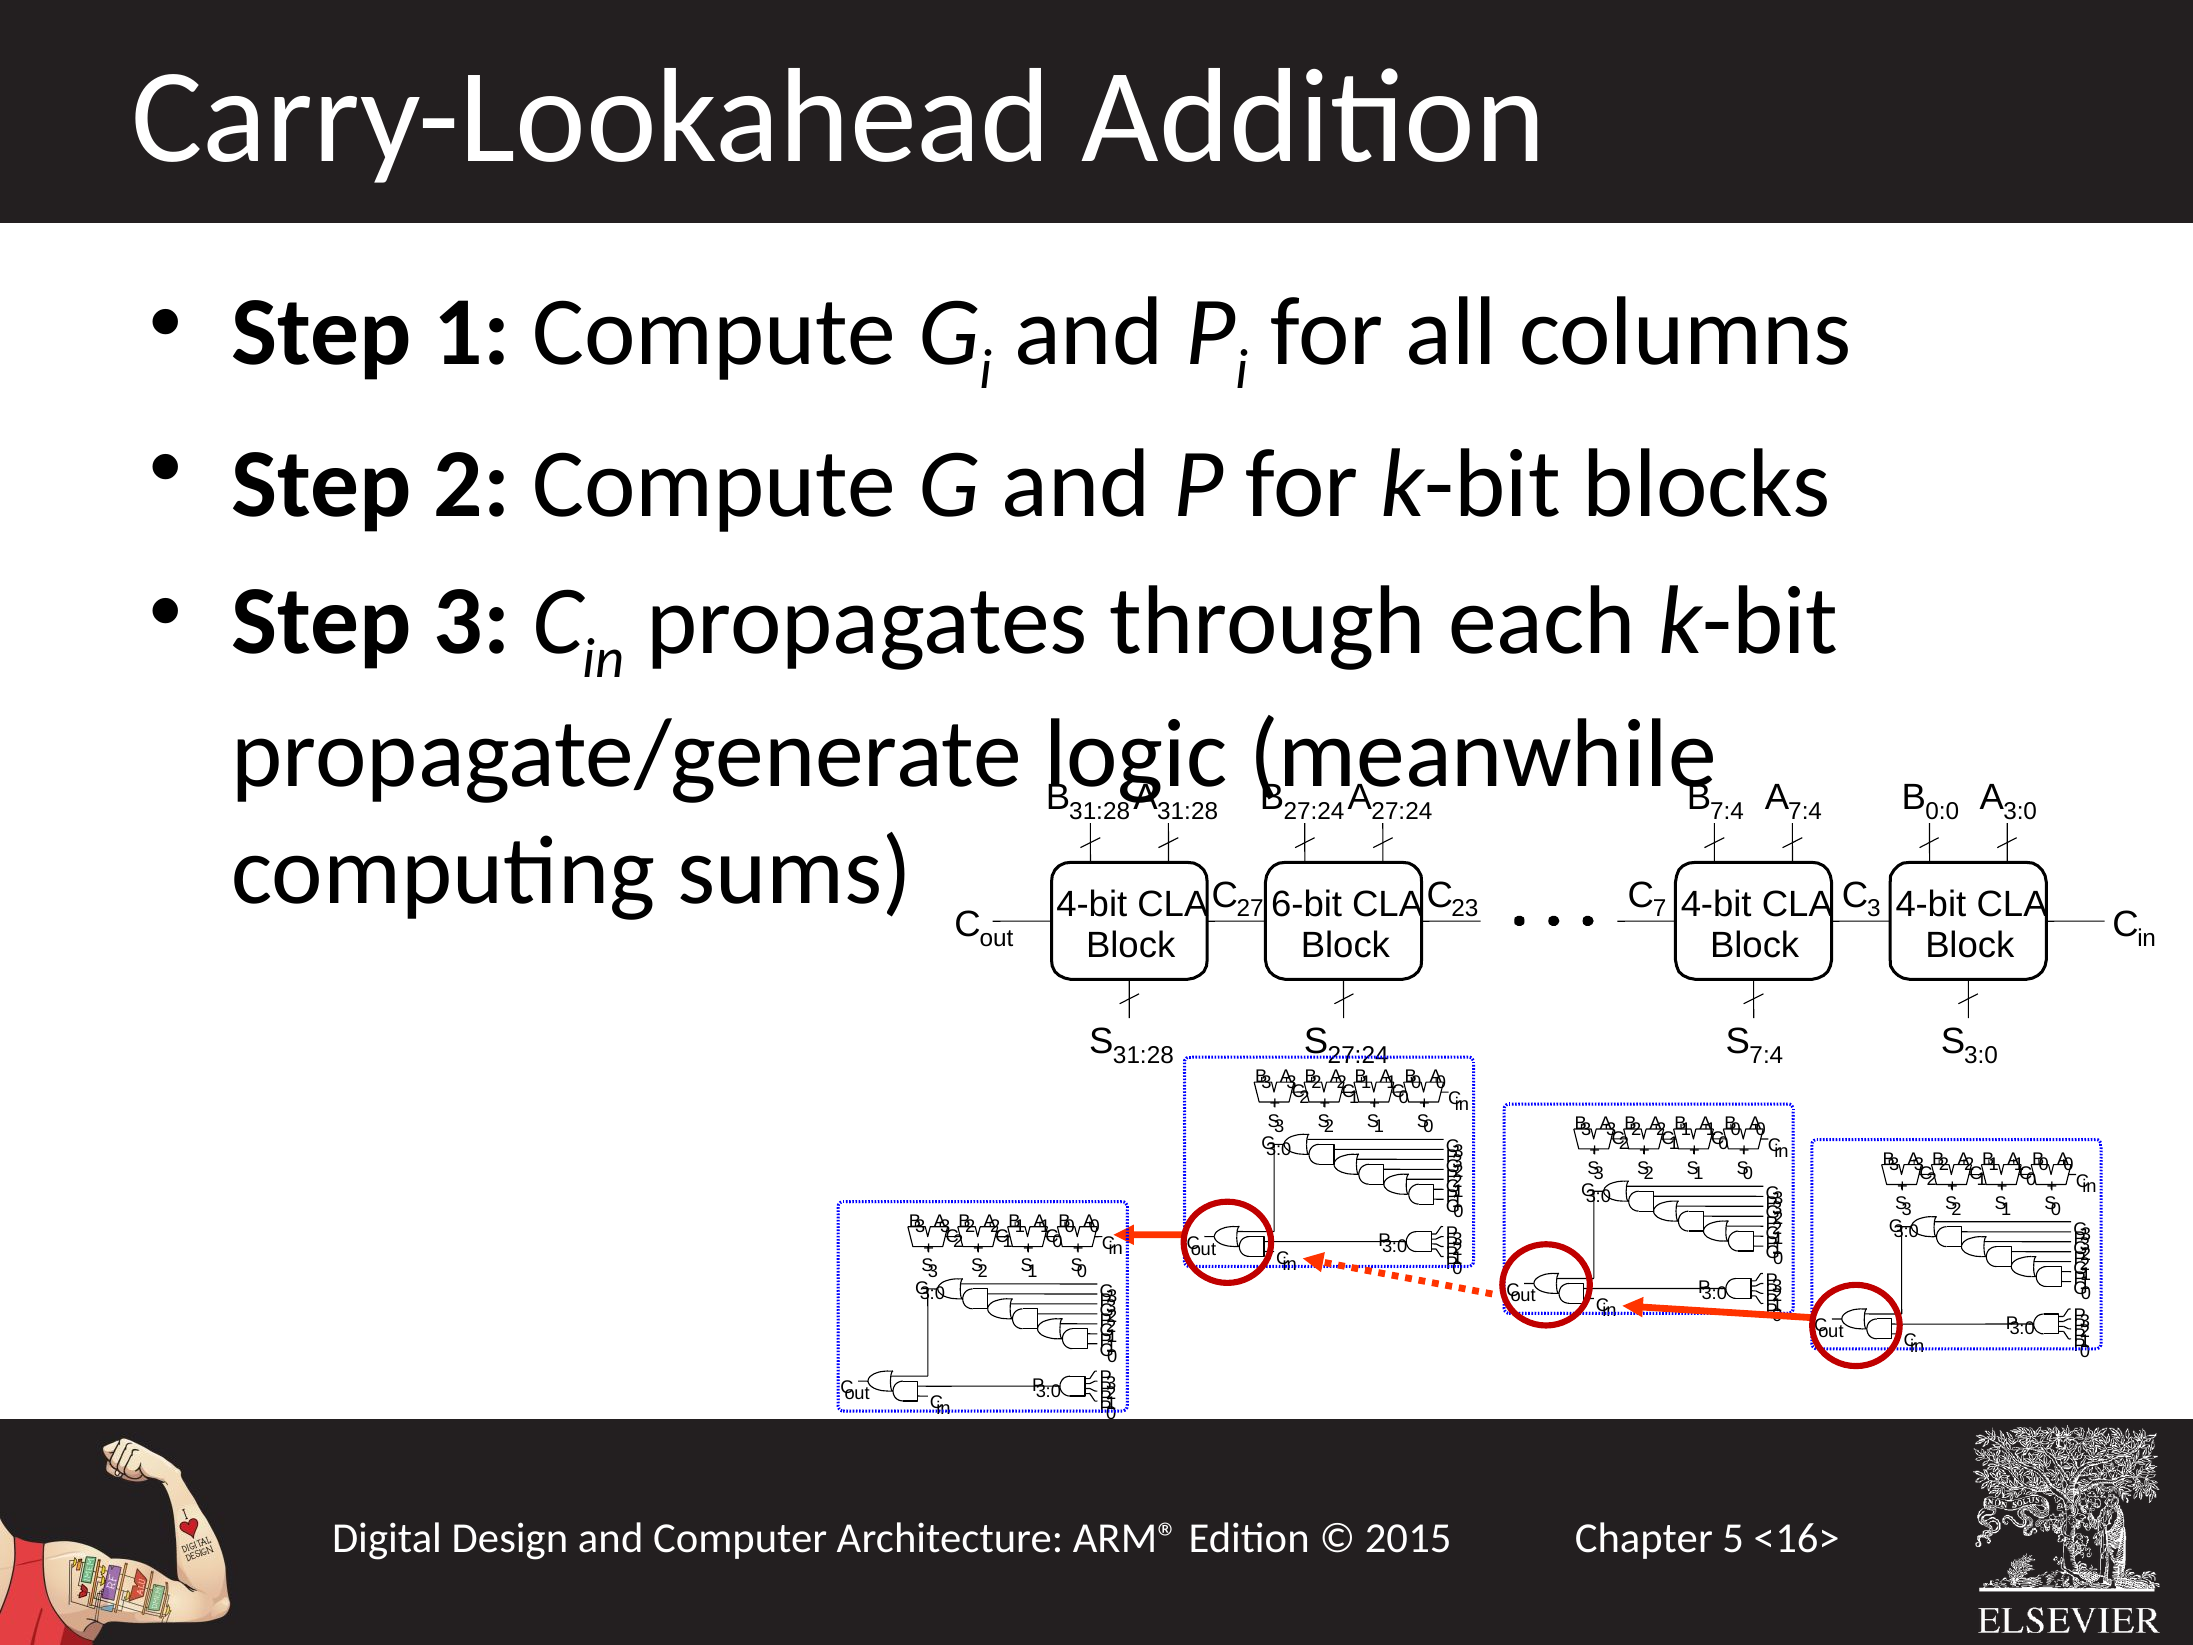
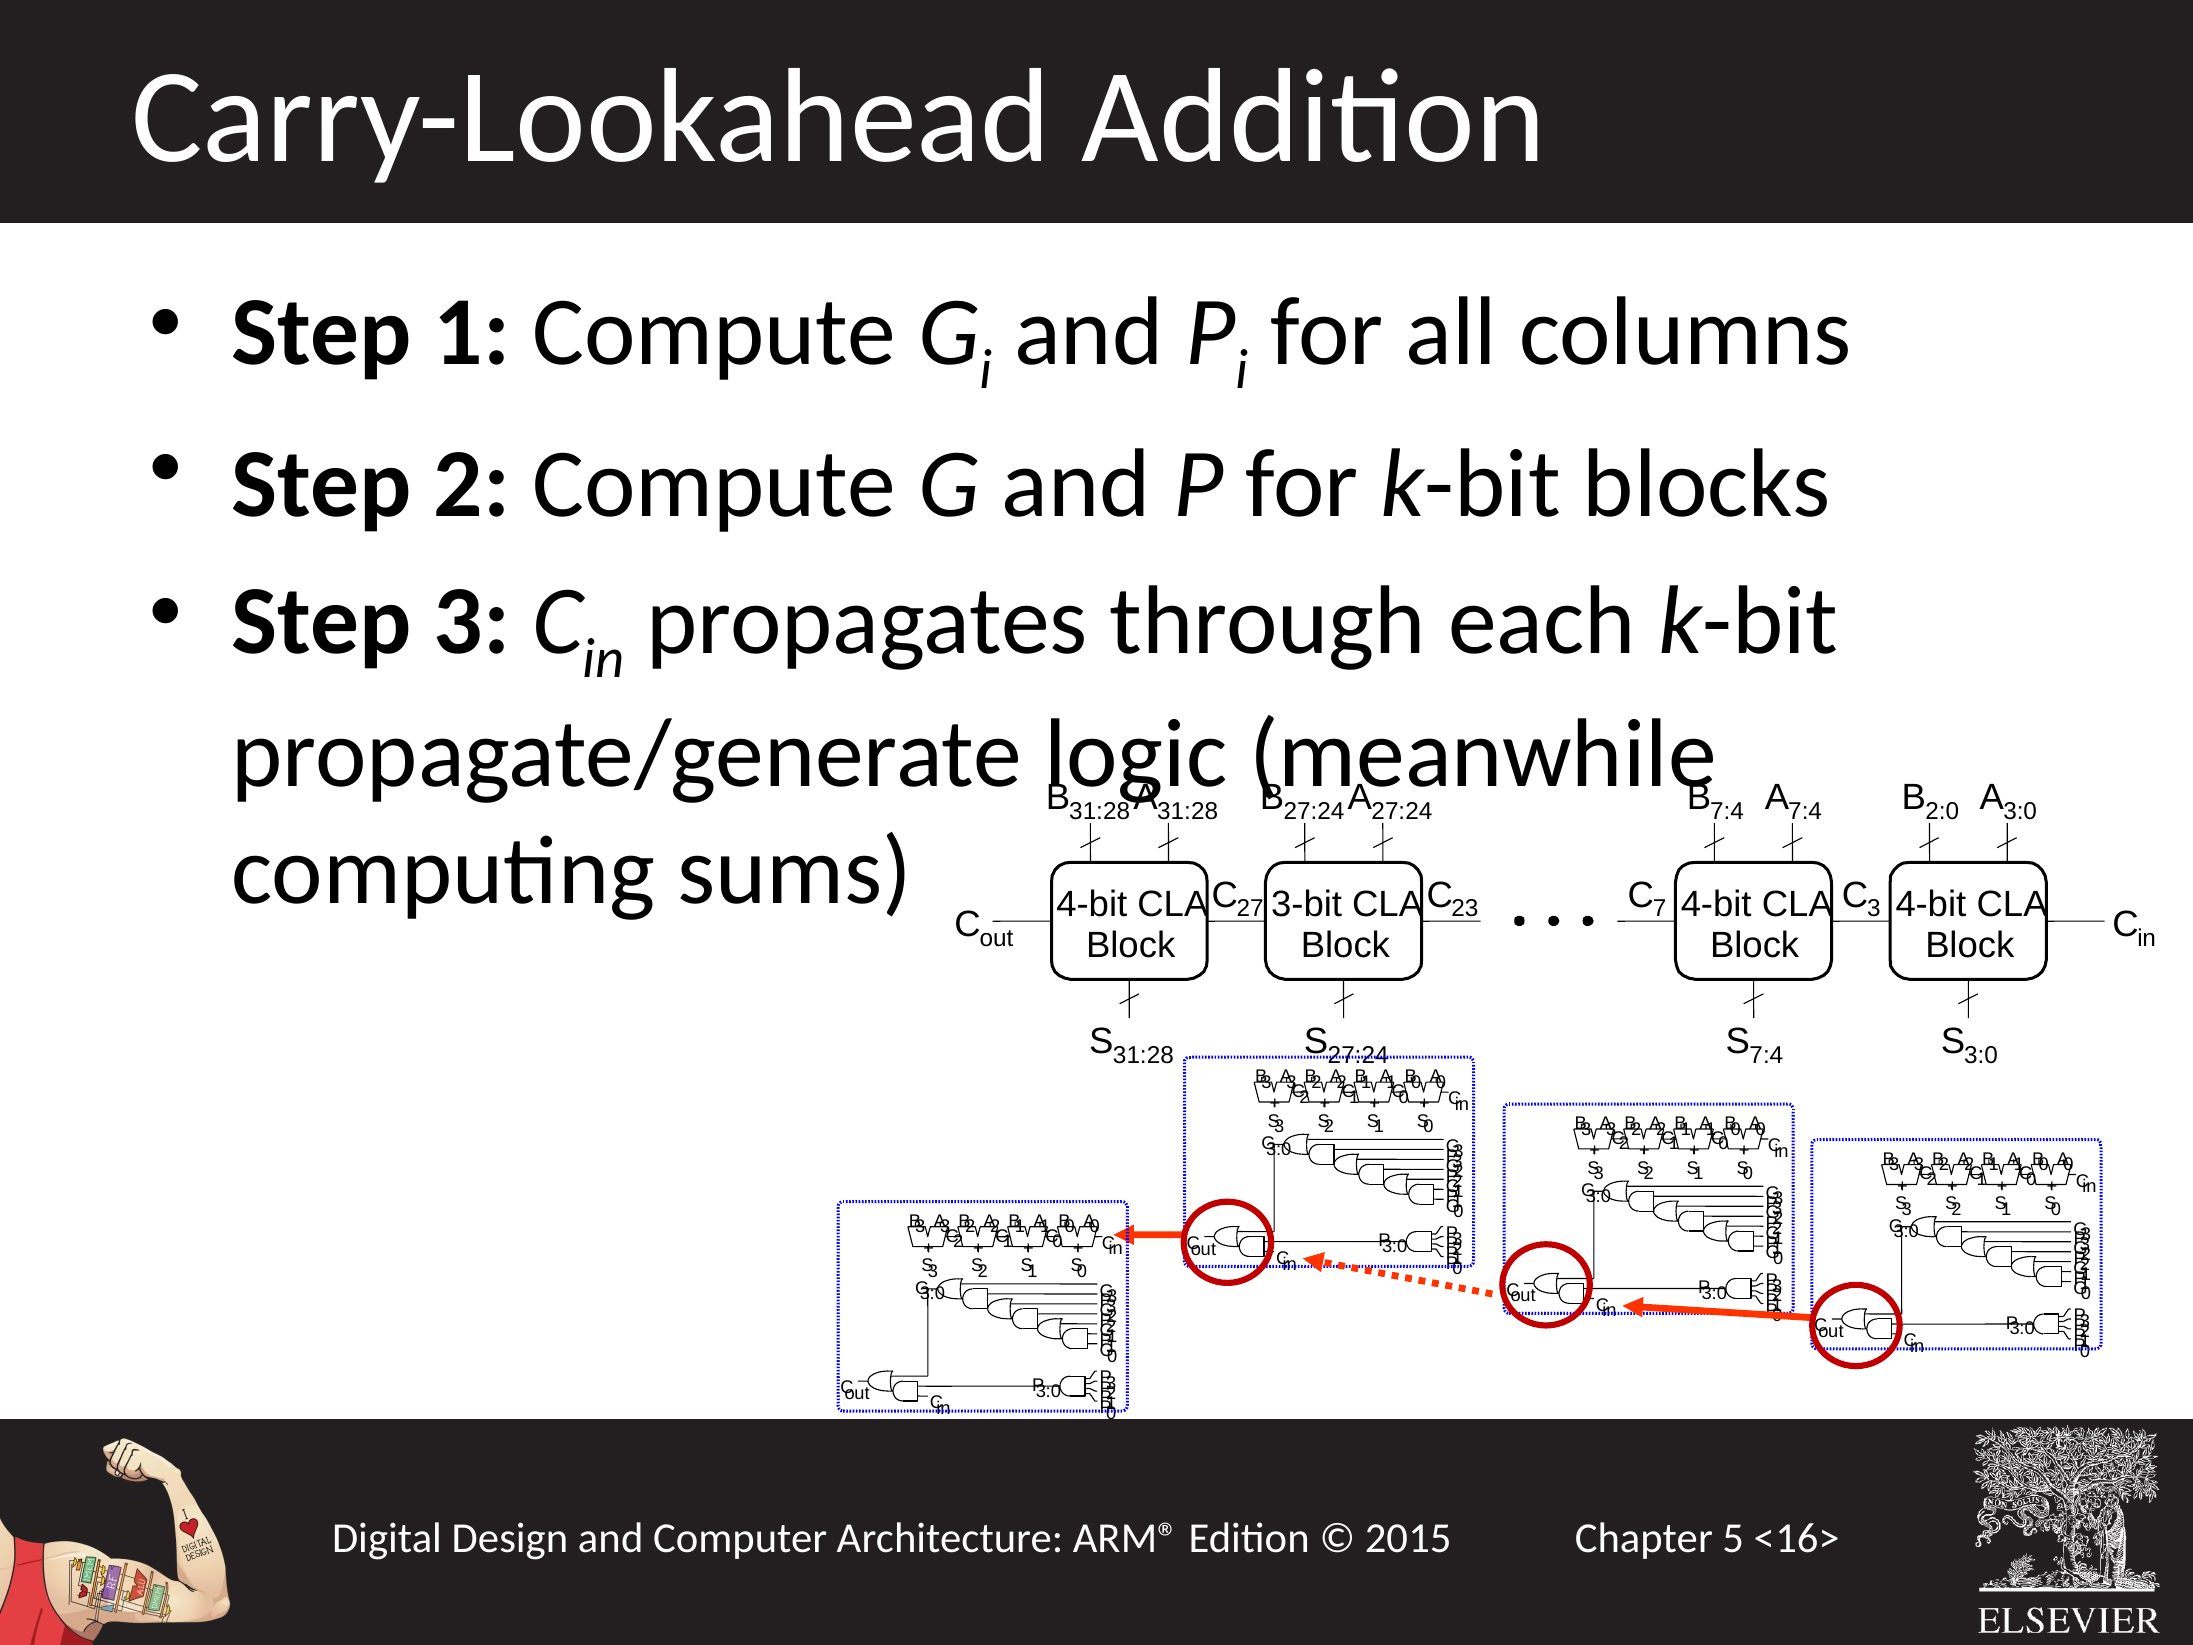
0:0: 0:0 -> 2:0
6-bit: 6-bit -> 3-bit
